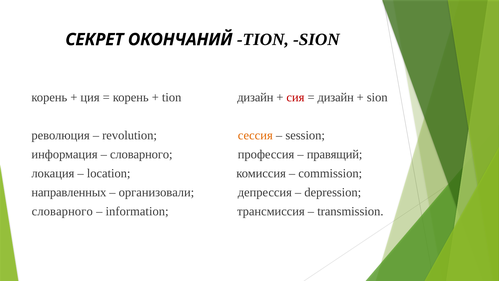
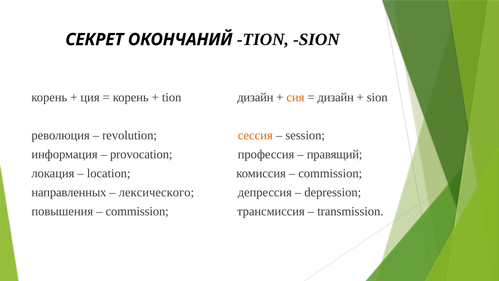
сия colour: red -> orange
словарного at (141, 154): словарного -> provocation
организовали: организовали -> лексического
словарного at (62, 211): словарного -> повышения
information at (137, 211): information -> commission
